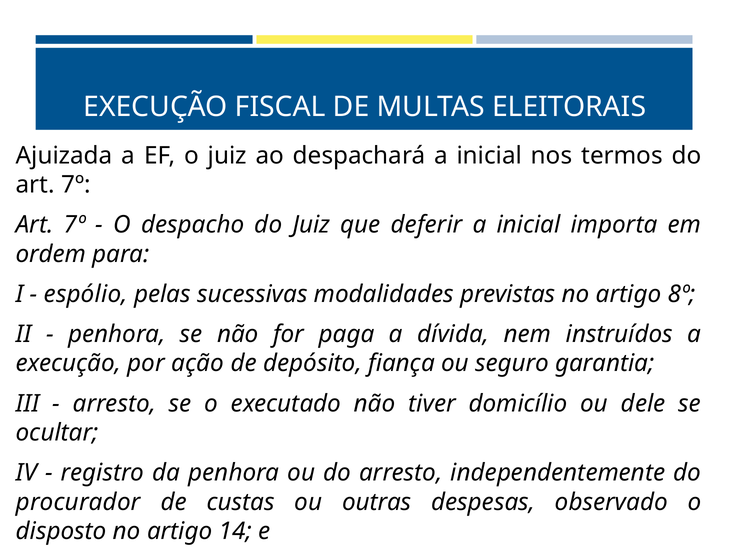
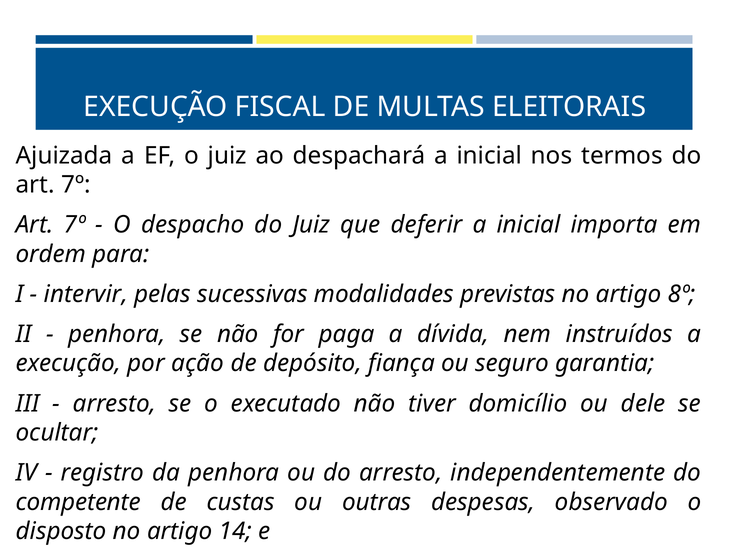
espólio: espólio -> intervir
procurador: procurador -> competente
